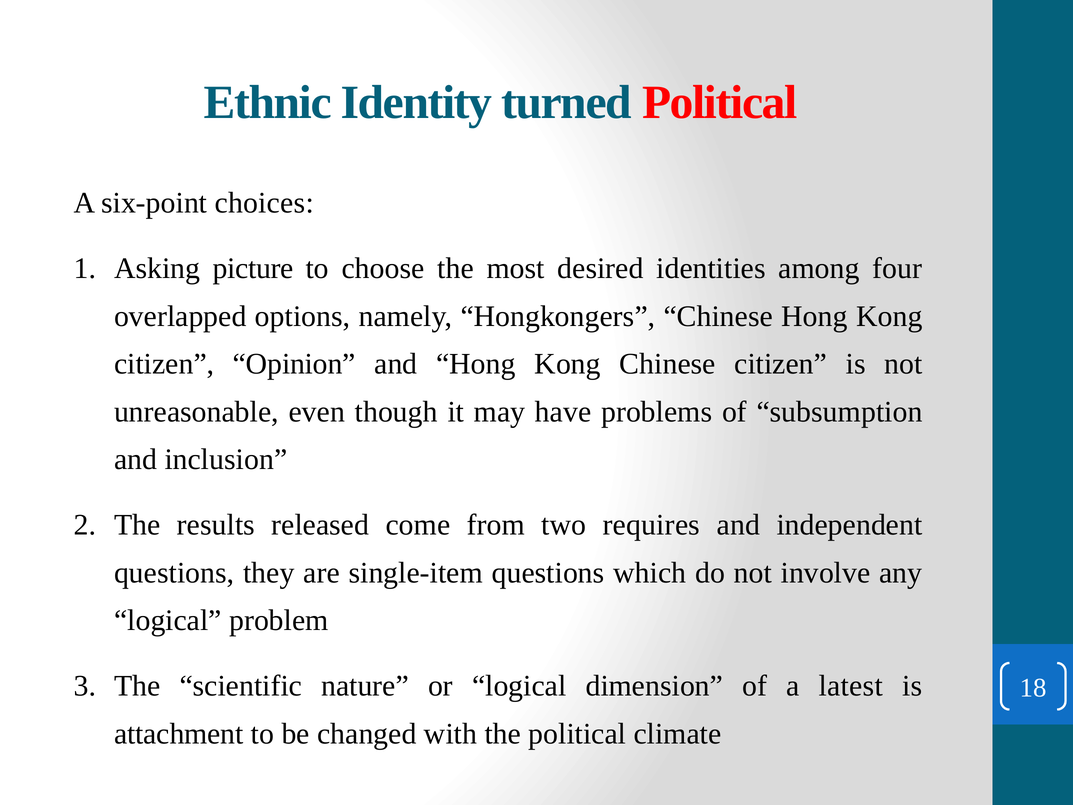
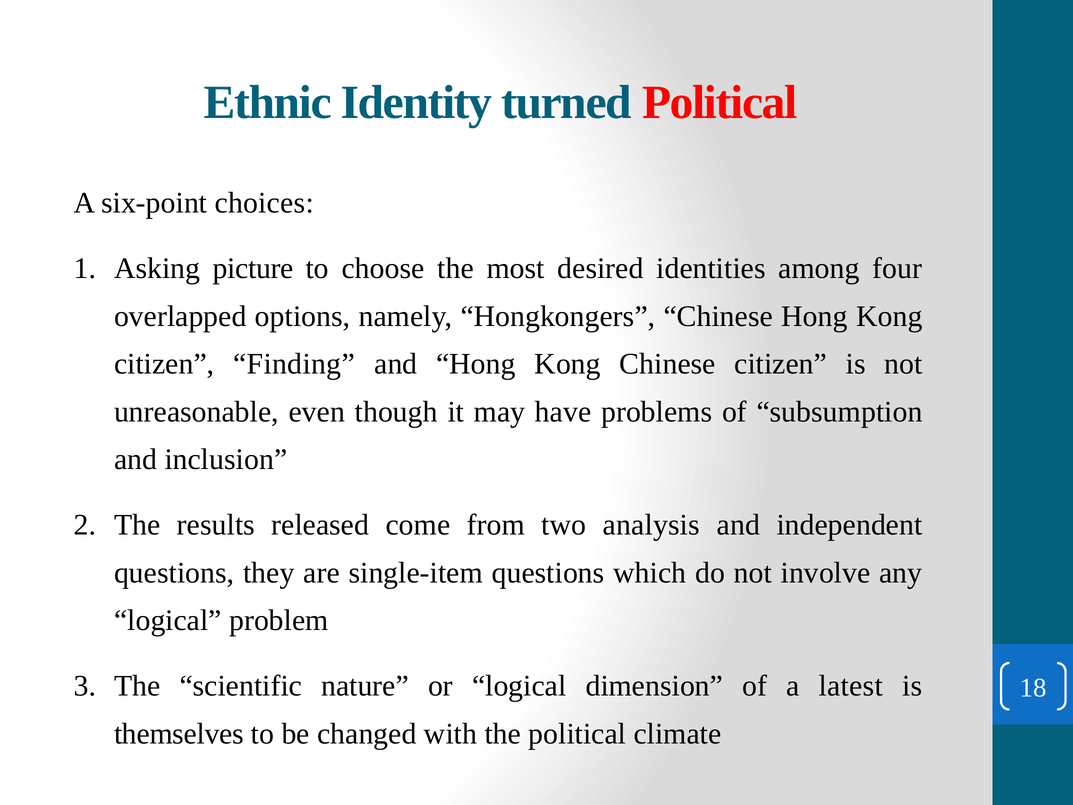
Opinion: Opinion -> Finding
requires: requires -> analysis
attachment: attachment -> themselves
